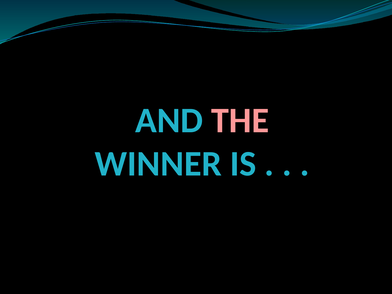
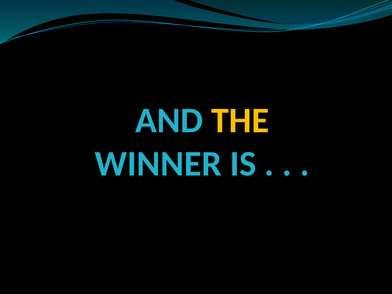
THE colour: pink -> yellow
